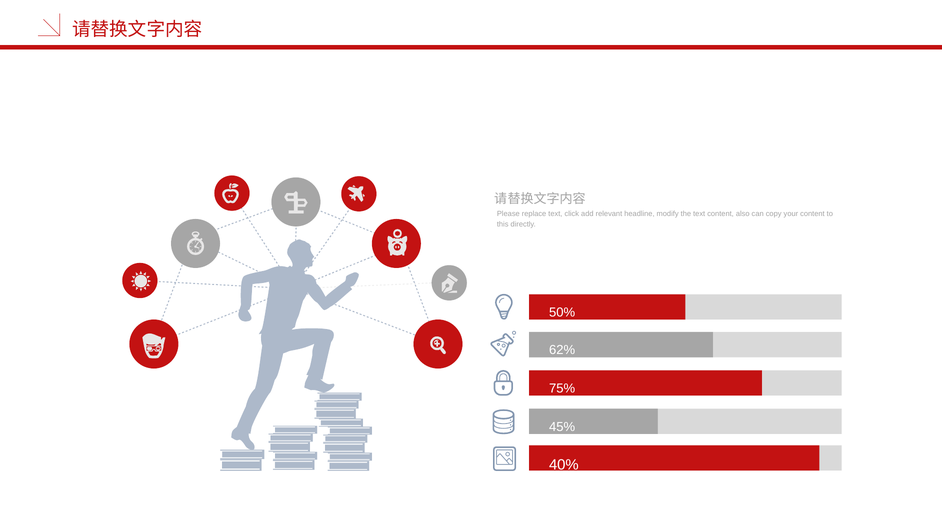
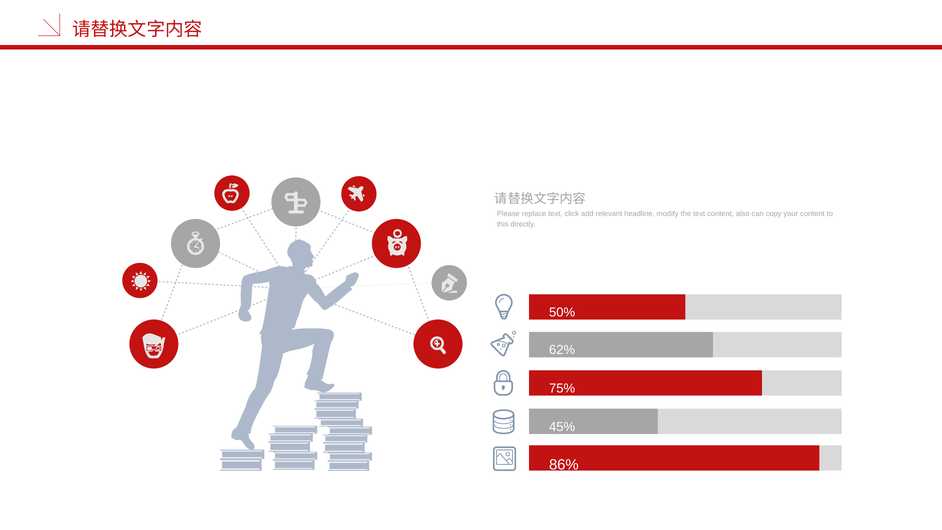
40%: 40% -> 86%
